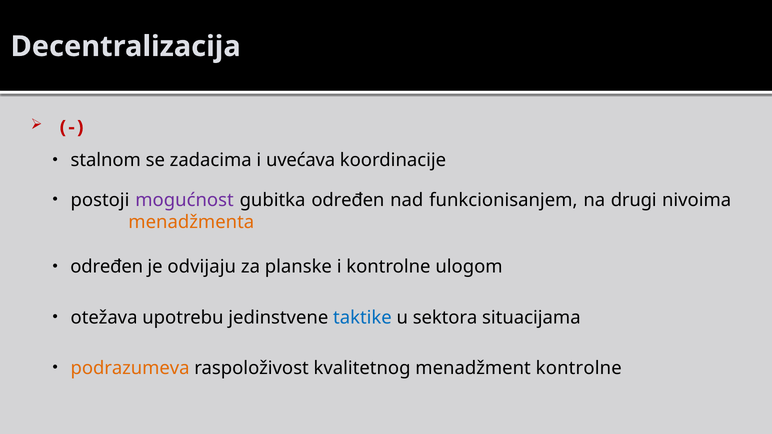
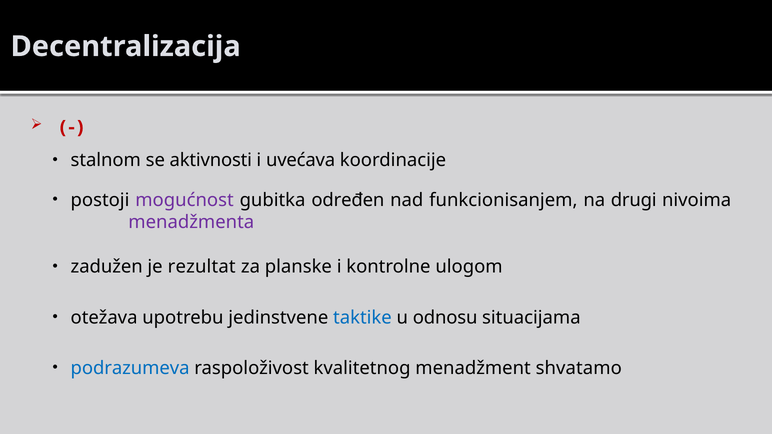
zadacima: zadacima -> aktivnosti
menadžmenta colour: orange -> purple
određen at (107, 267): određen -> zadužen
odvijaju: odvijaju -> rezultat
sektora: sektora -> odnosu
podrazumeva colour: orange -> blue
menadžment kontrolne: kontrolne -> shvatamo
